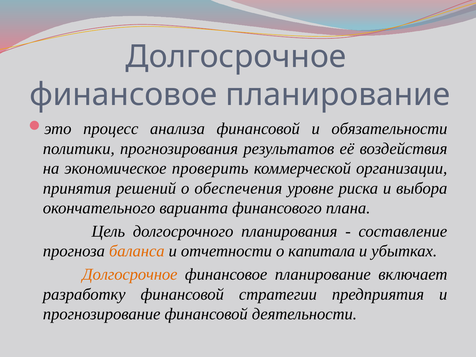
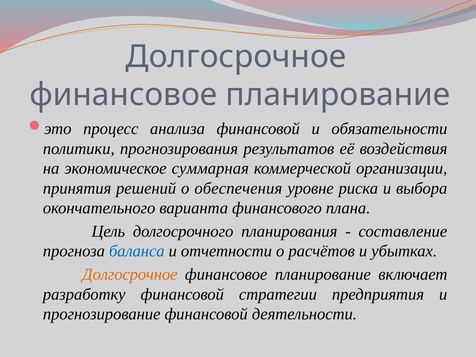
проверить: проверить -> суммарная
баланса colour: orange -> blue
капитала: капитала -> расчётов
